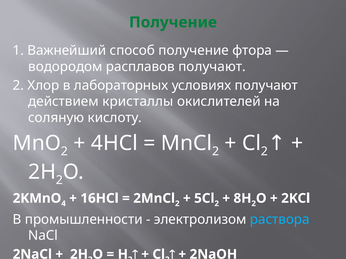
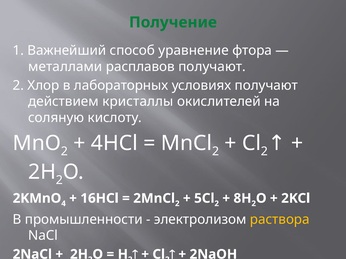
способ получение: получение -> уравнение
водородом: водородом -> металлами
раствора colour: light blue -> yellow
